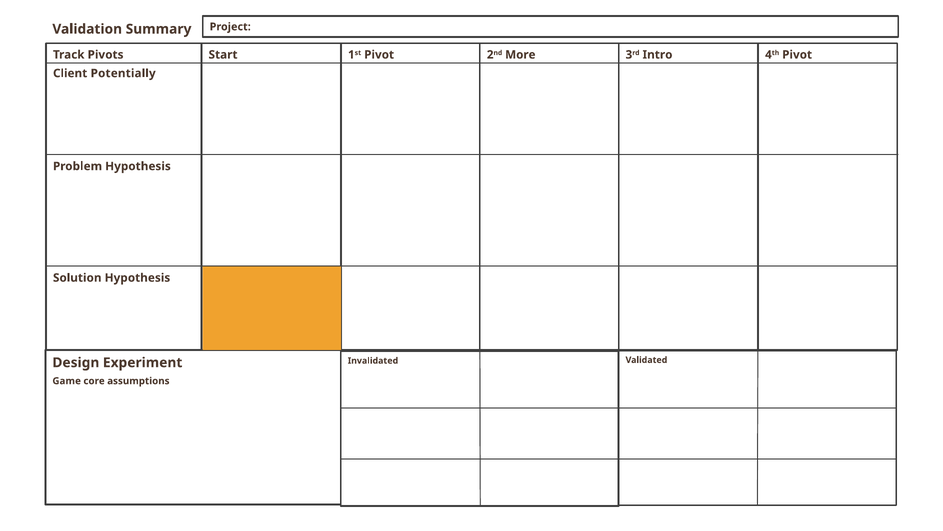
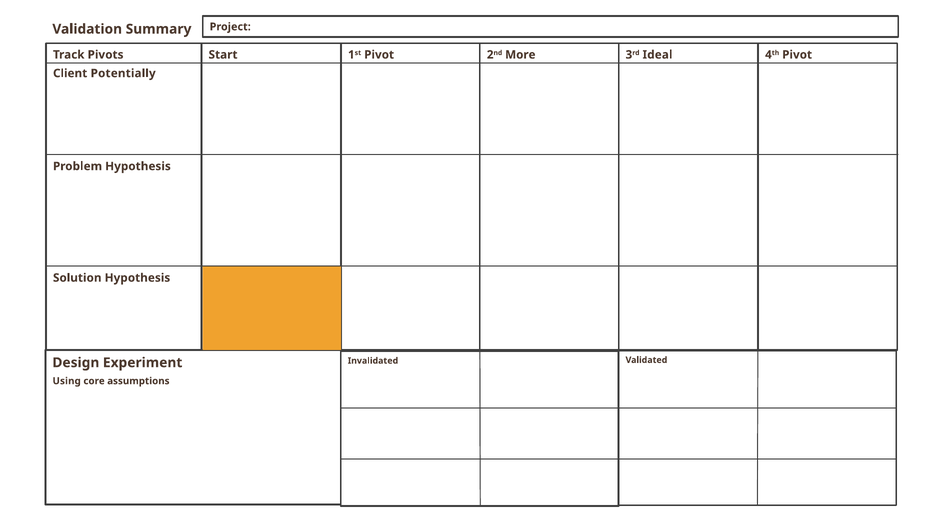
Intro: Intro -> Ideal
Game: Game -> Using
